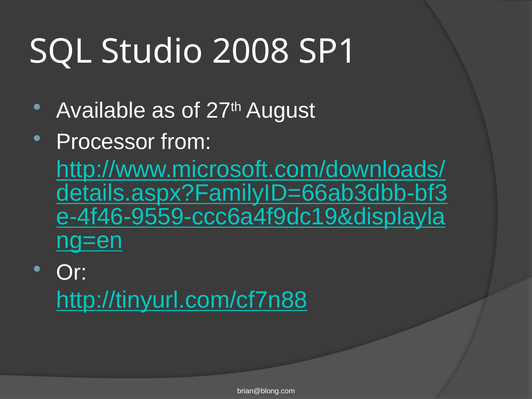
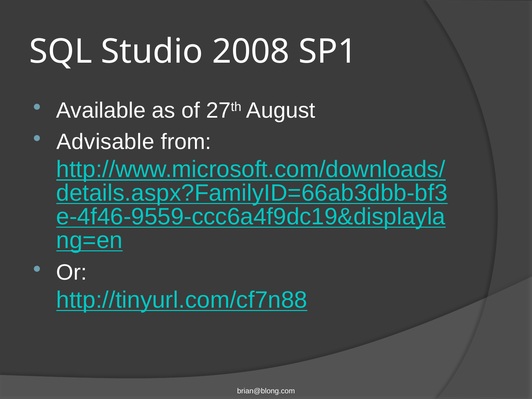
Processor: Processor -> Advisable
